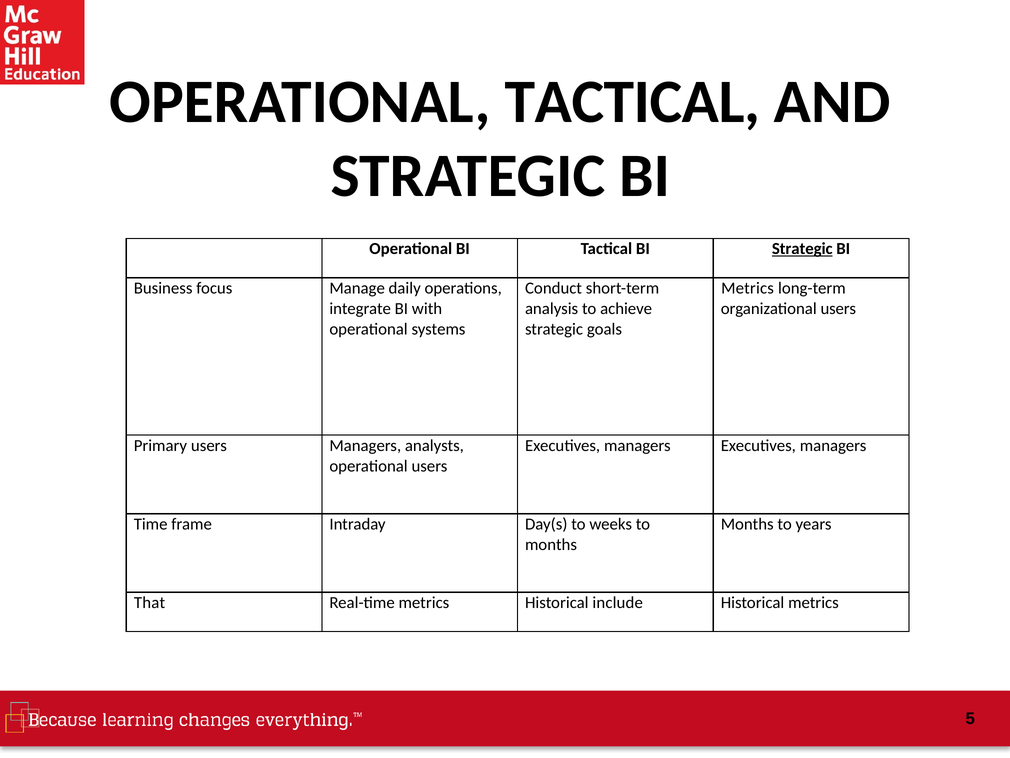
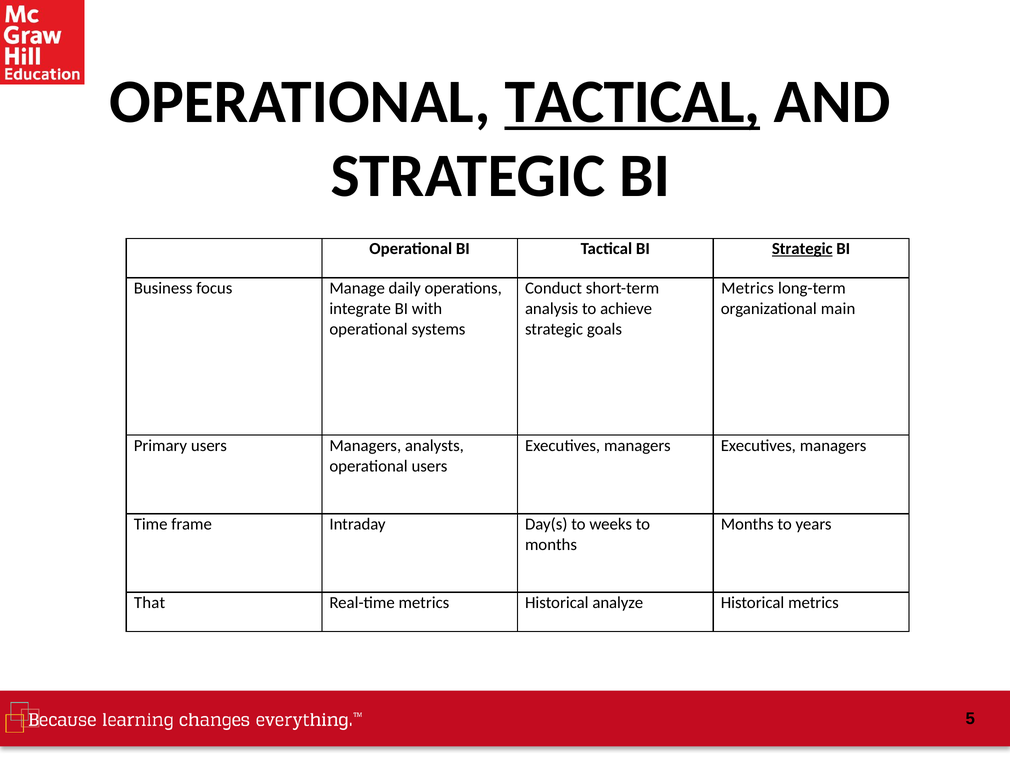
TACTICAL at (632, 102) underline: none -> present
organizational users: users -> main
include: include -> analyze
